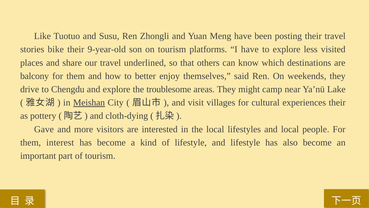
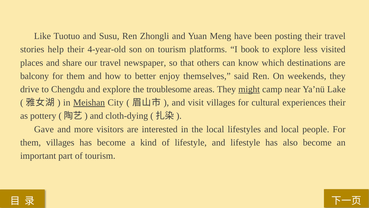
bike: bike -> help
9-year-old: 9-year-old -> 4-year-old
I have: have -> book
underlined: underlined -> newspaper
might underline: none -> present
them interest: interest -> villages
